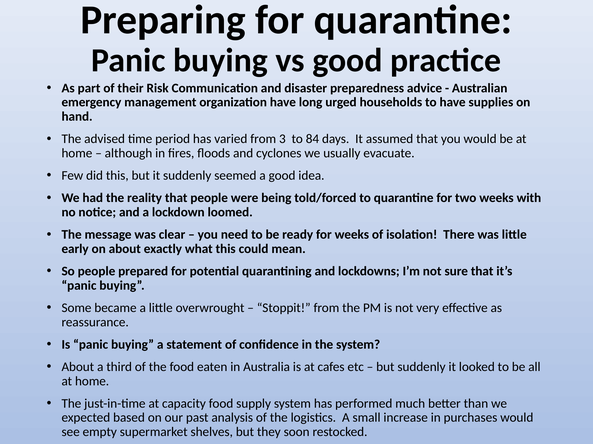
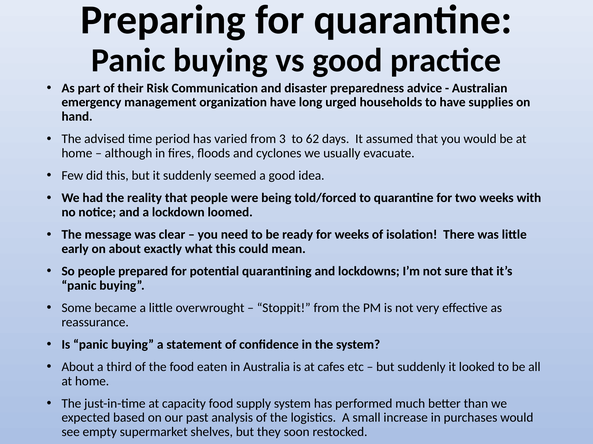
84: 84 -> 62
